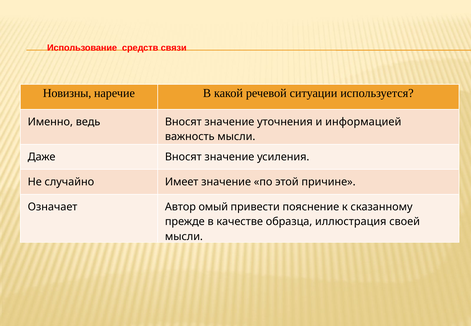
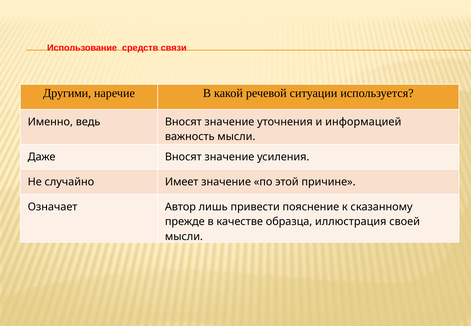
Новизны: Новизны -> Другими
омый: омый -> лишь
